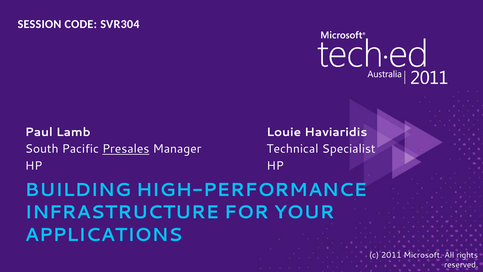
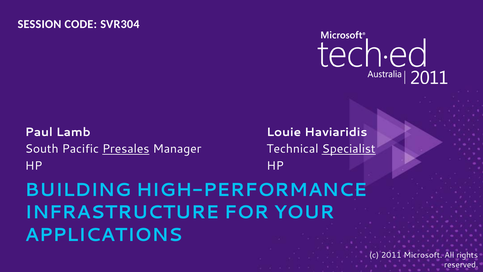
Specialist underline: none -> present
